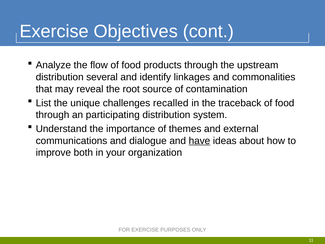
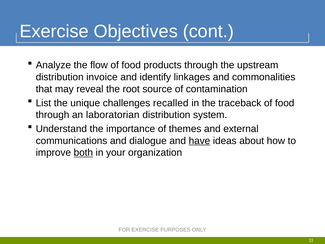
several: several -> invoice
participating: participating -> laboratorian
both underline: none -> present
